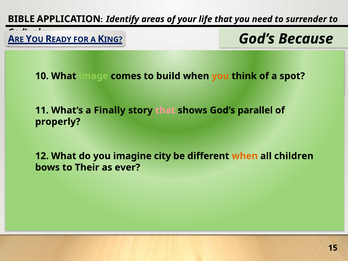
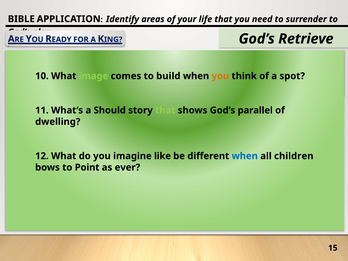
Because: Because -> Retrieve
Finally: Finally -> Should
that at (165, 110) colour: pink -> light green
properly: properly -> dwelling
city: city -> like
when at (245, 156) colour: orange -> blue
Their: Their -> Point
